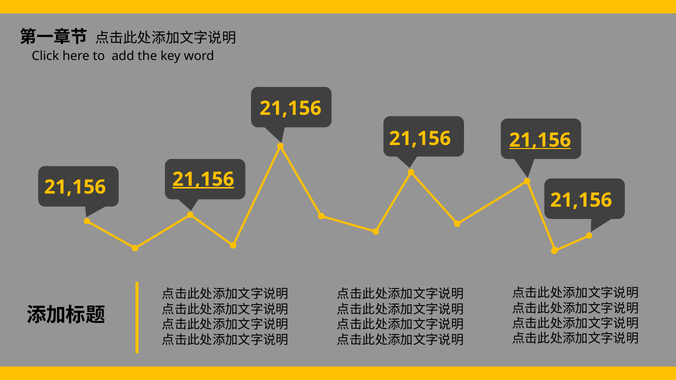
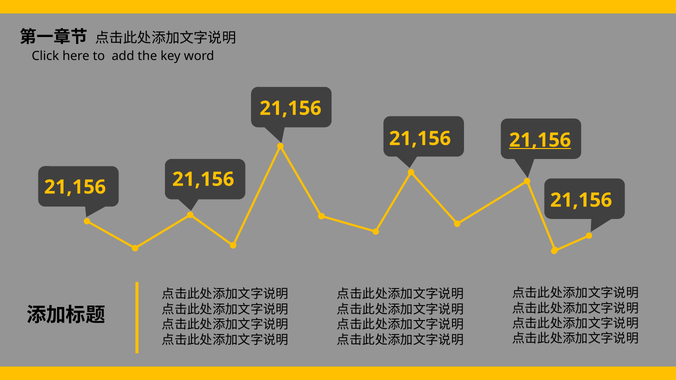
21,156 at (203, 179) underline: present -> none
